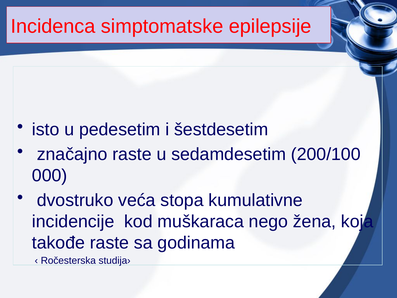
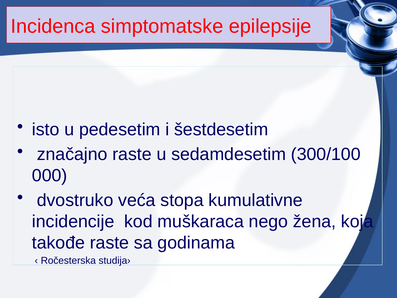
200/100: 200/100 -> 300/100
